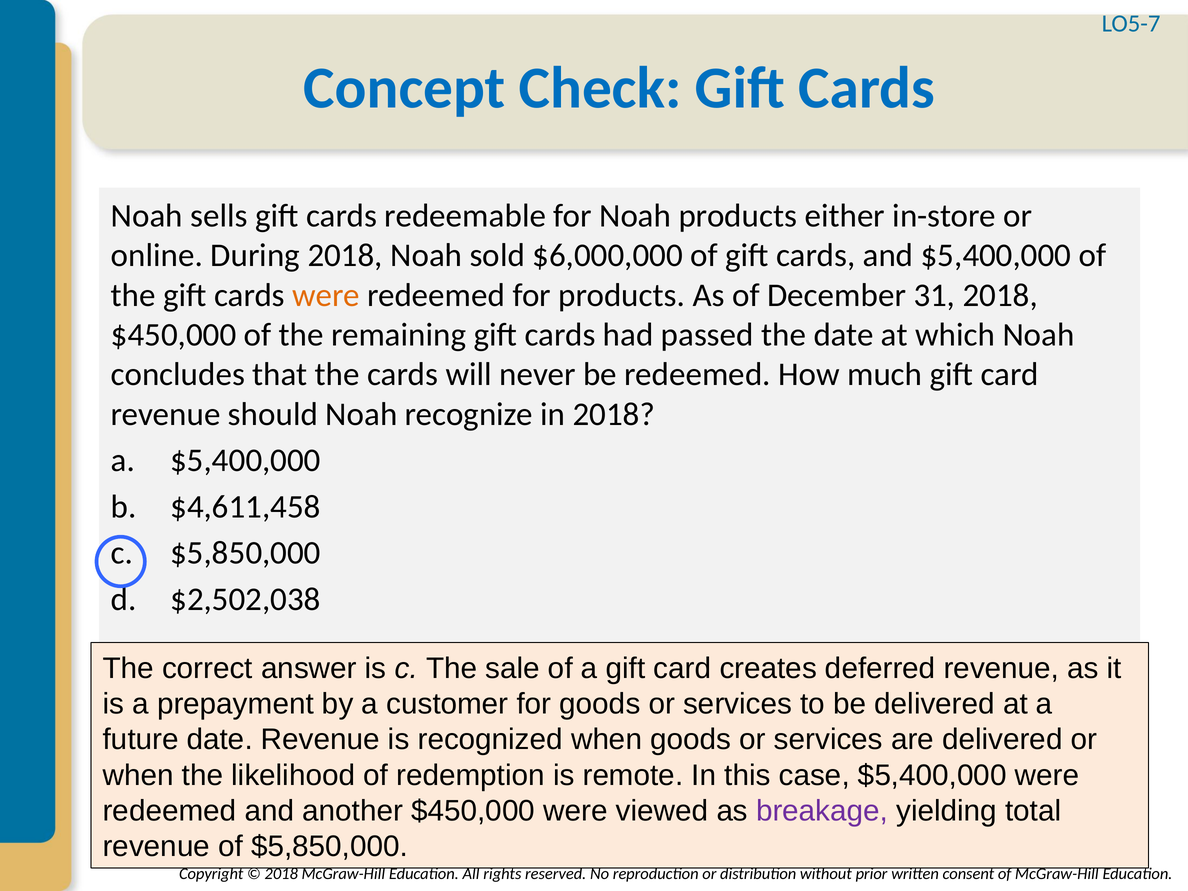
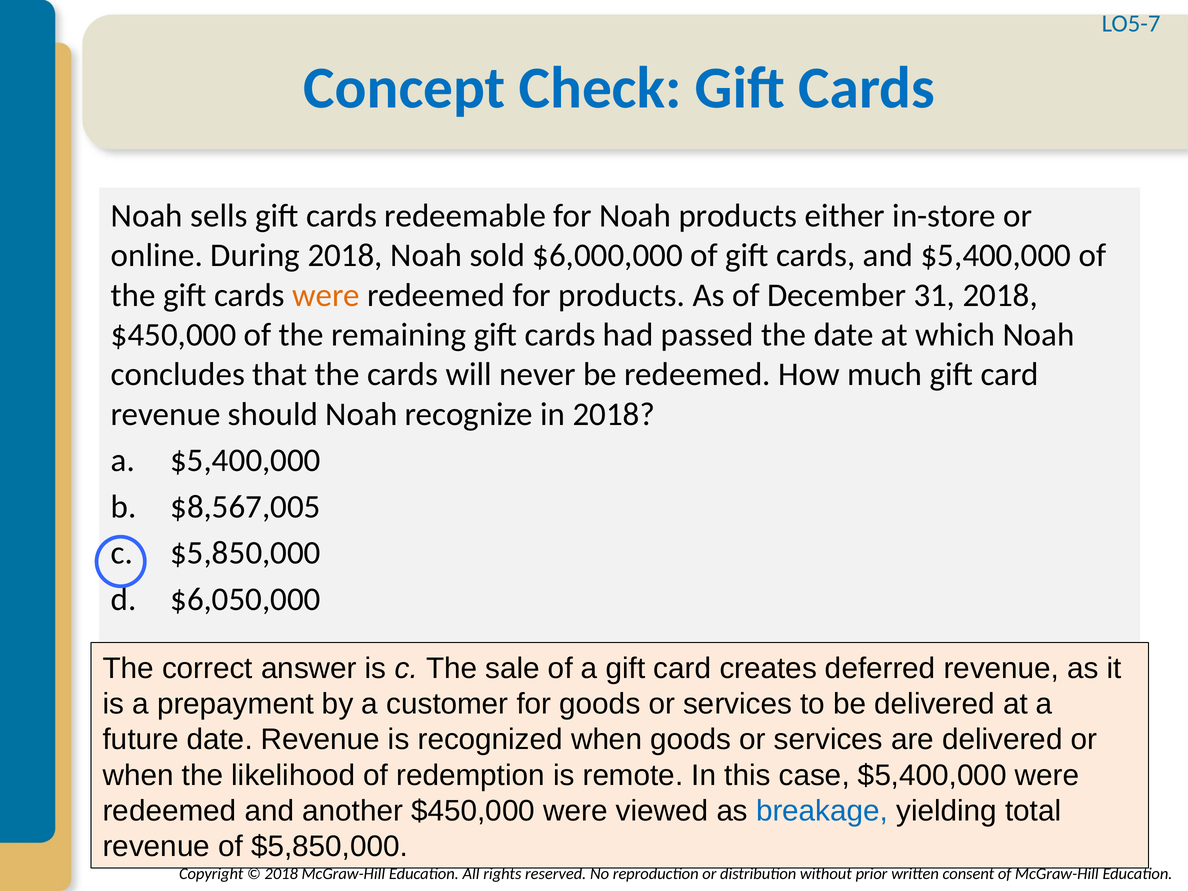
$4,611,458: $4,611,458 -> $8,567,005
$2,502,038: $2,502,038 -> $6,050,000
breakage colour: purple -> blue
